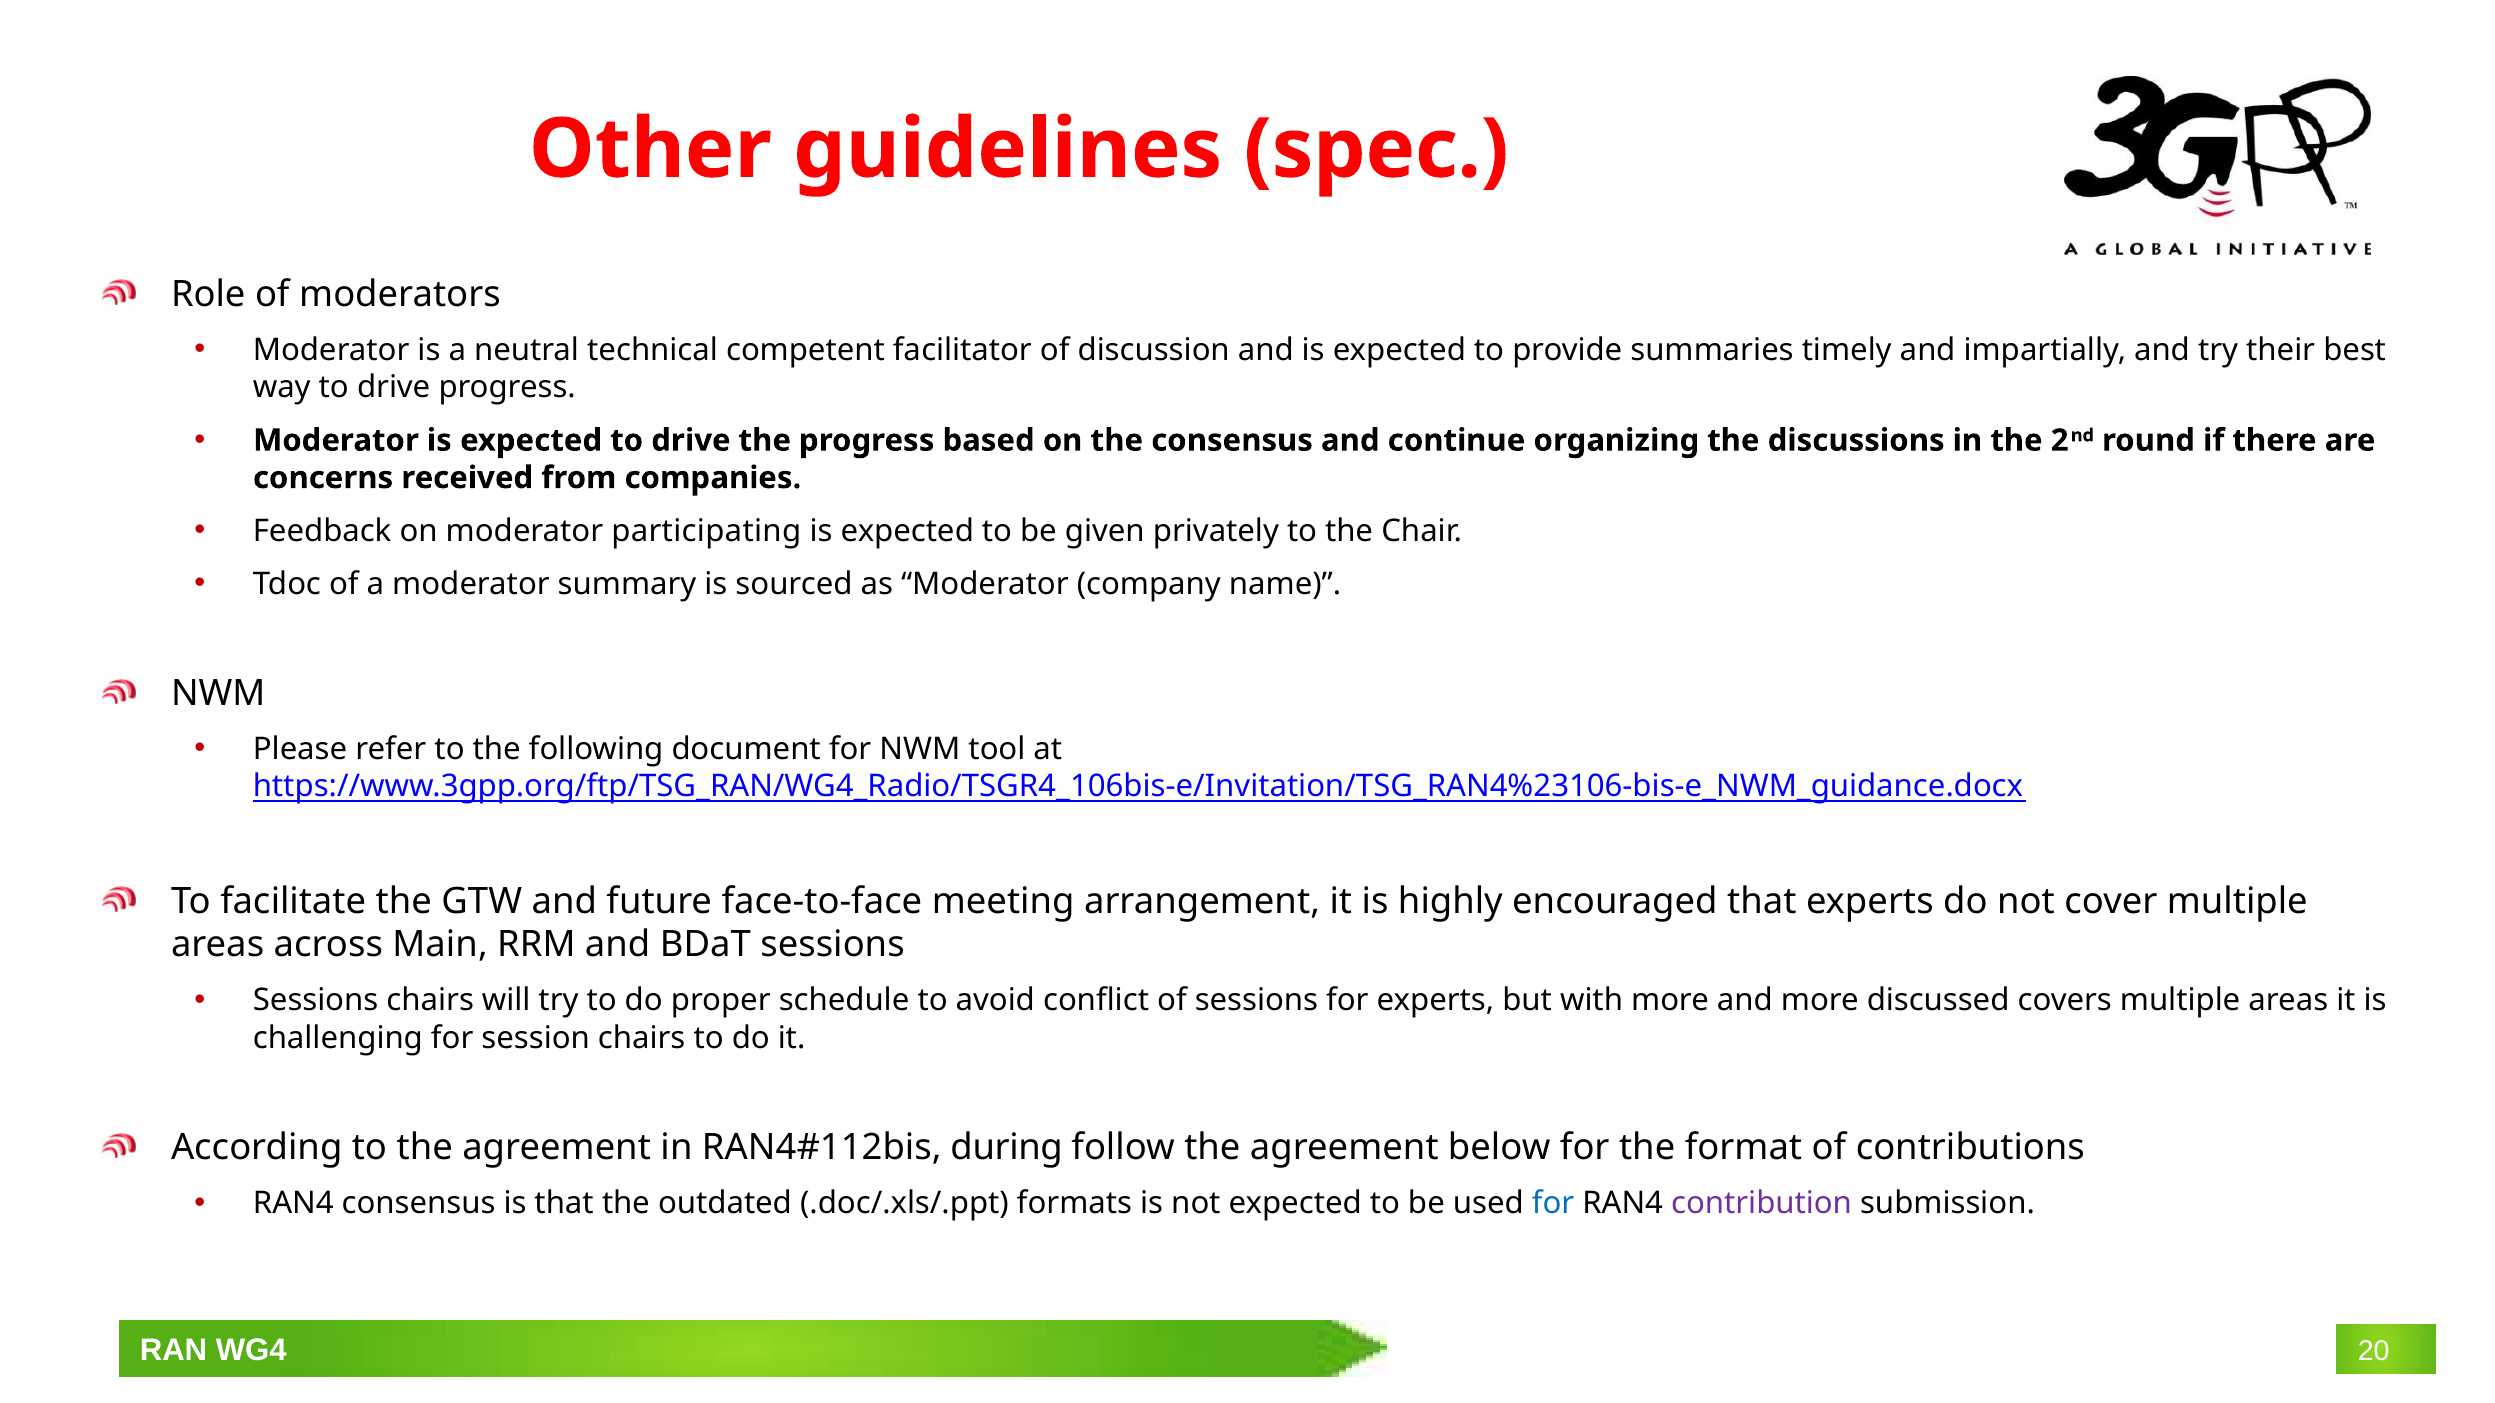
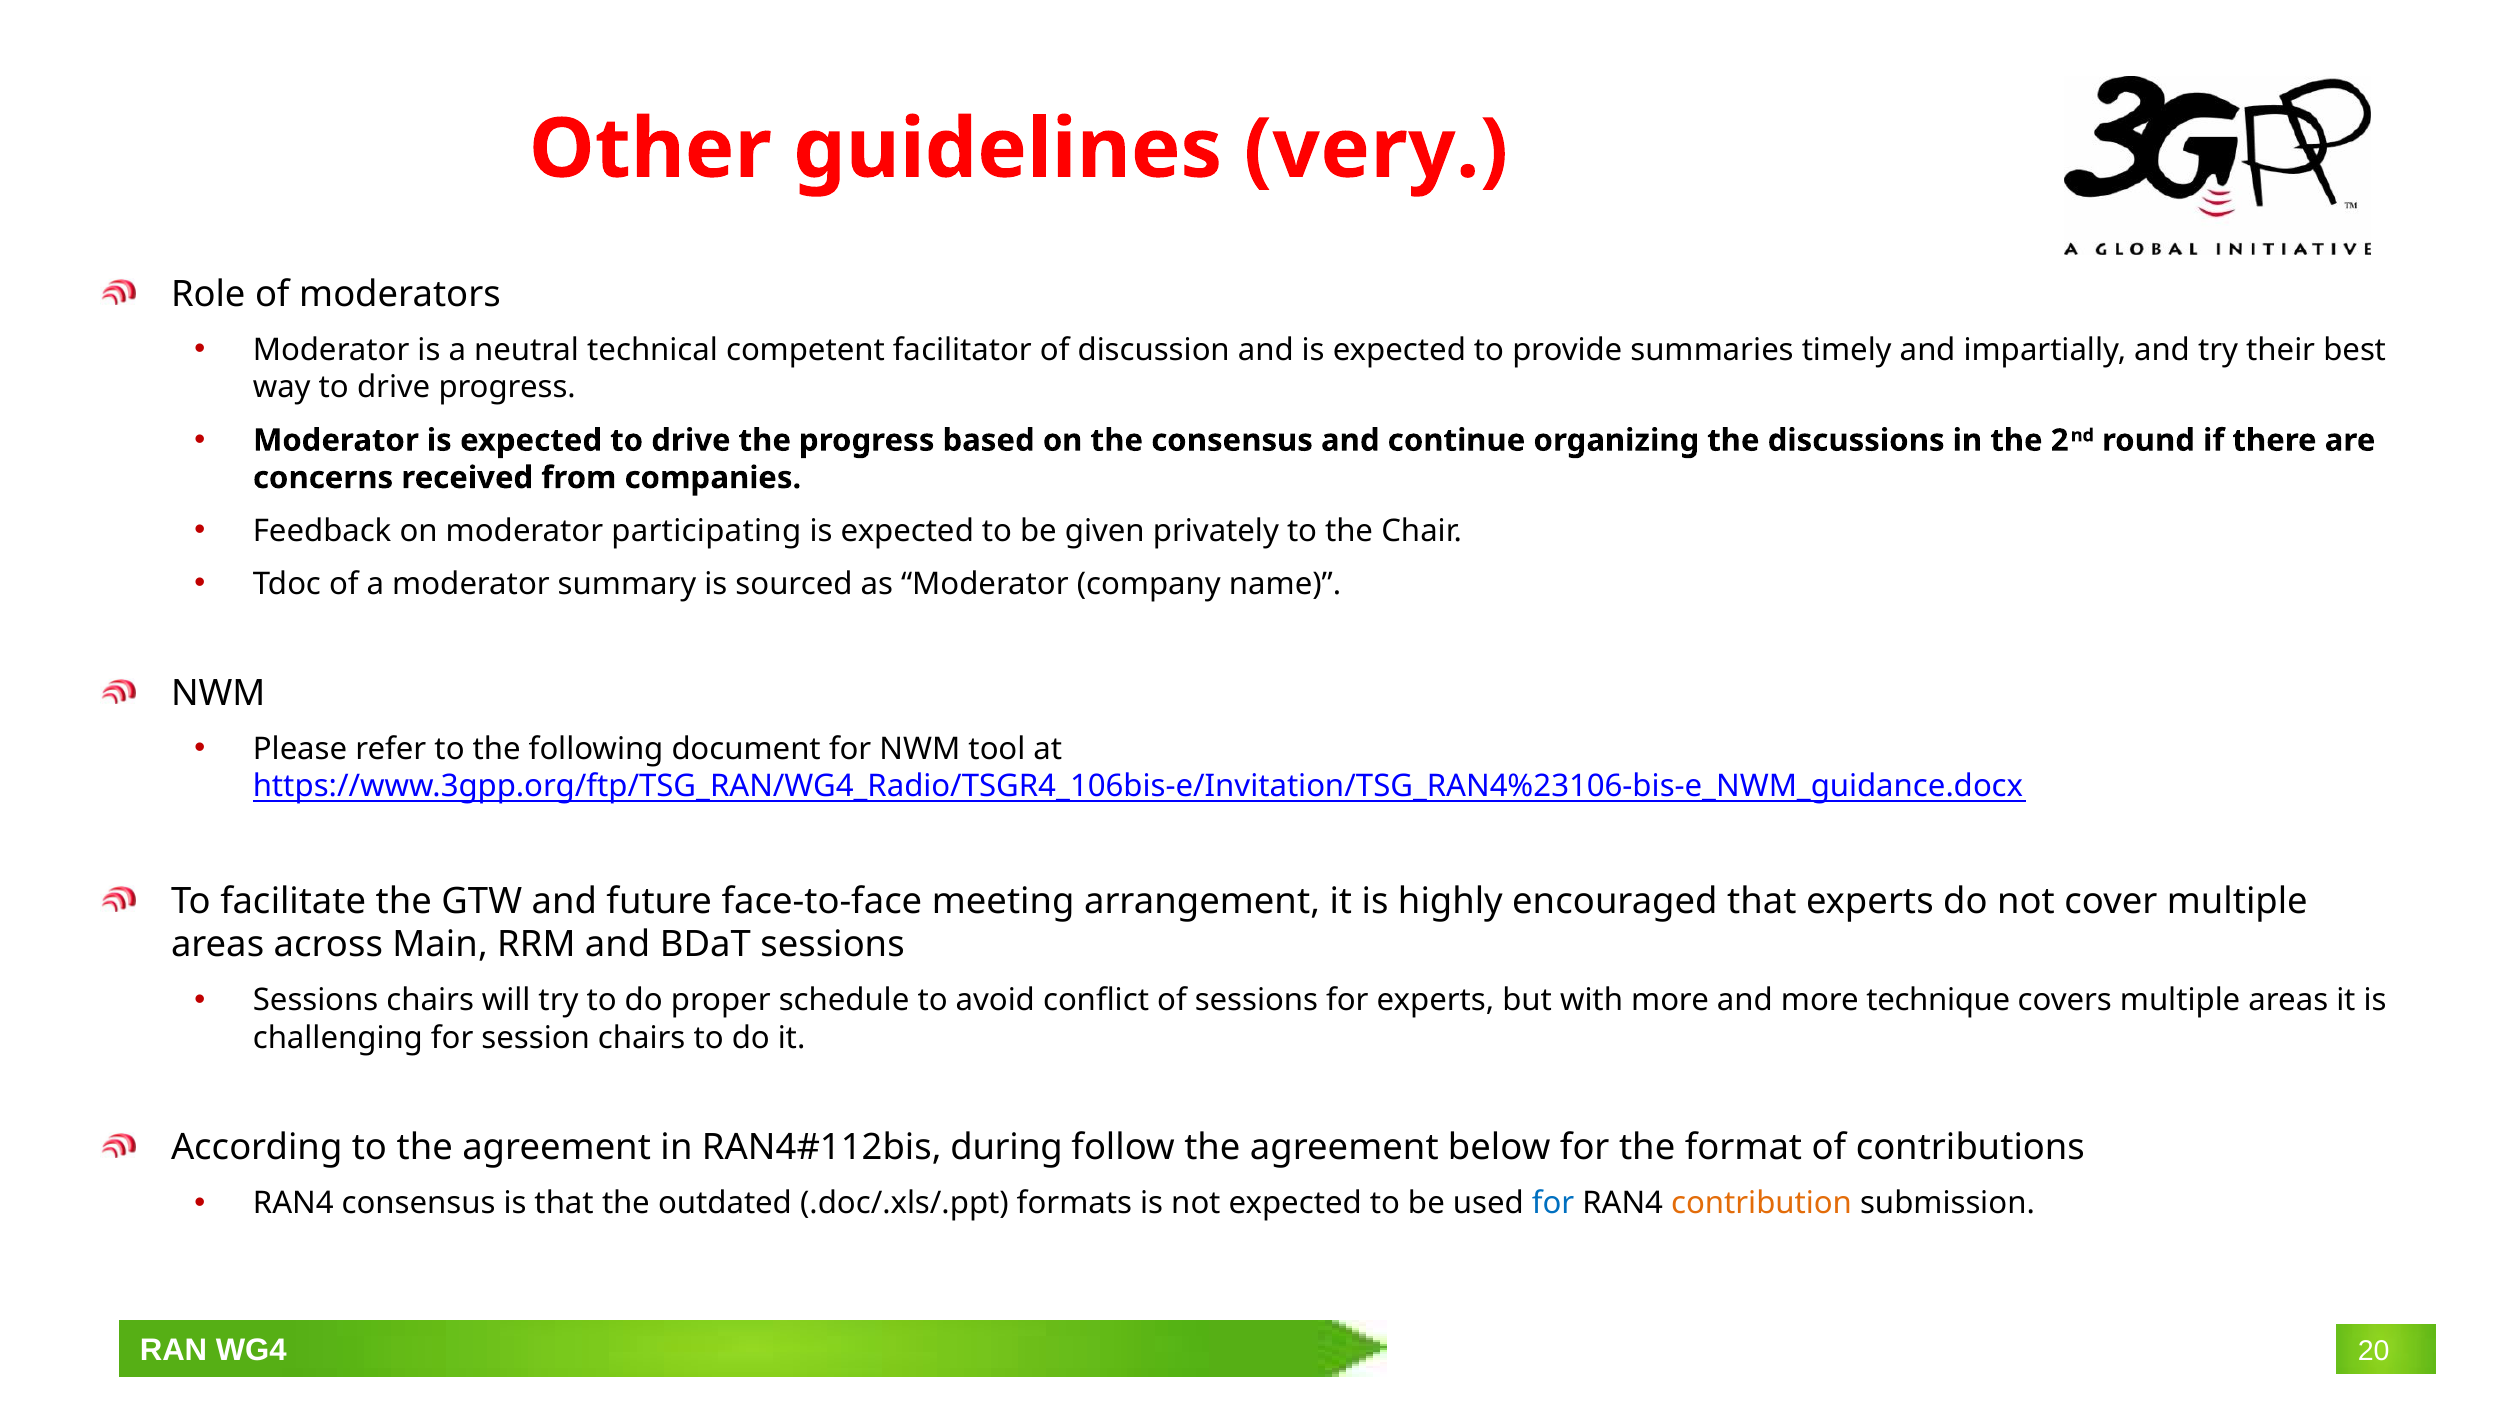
spec: spec -> very
discussed: discussed -> technique
contribution colour: purple -> orange
